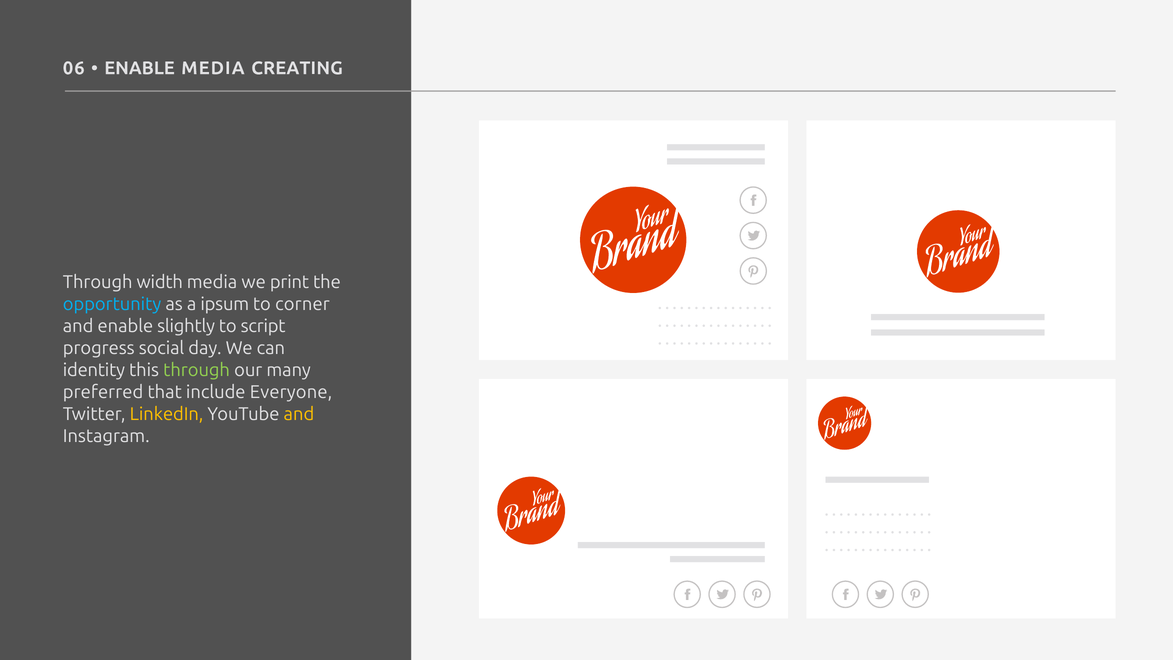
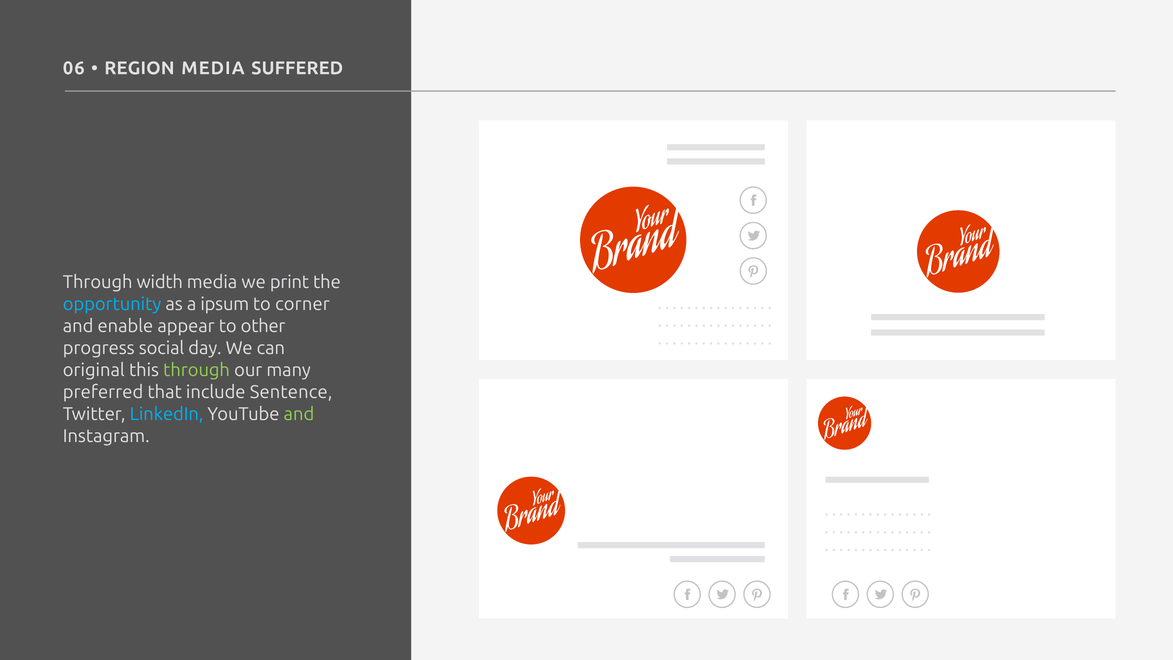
ENABLE at (140, 68): ENABLE -> REGION
CREATING: CREATING -> SUFFERED
slightly: slightly -> appear
script: script -> other
identity: identity -> original
Everyone: Everyone -> Sentence
LinkedIn colour: yellow -> light blue
and at (299, 414) colour: yellow -> light green
